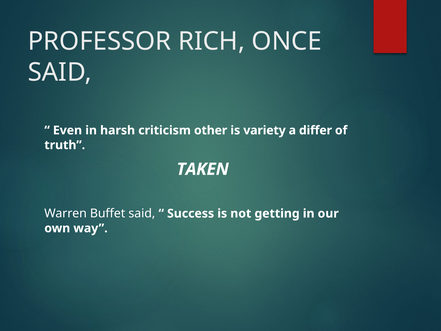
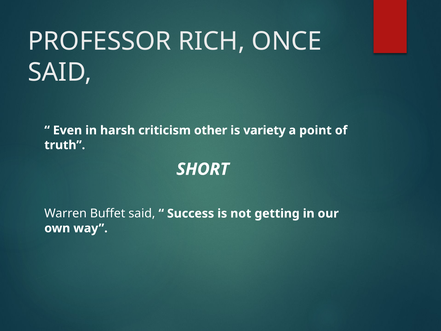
differ: differ -> point
TAKEN: TAKEN -> SHORT
